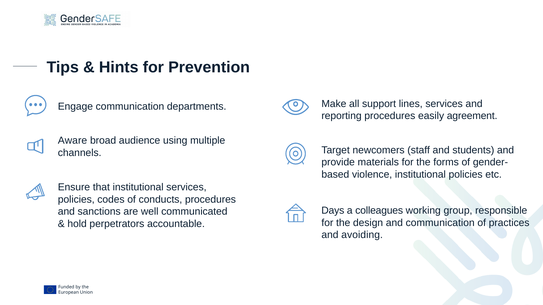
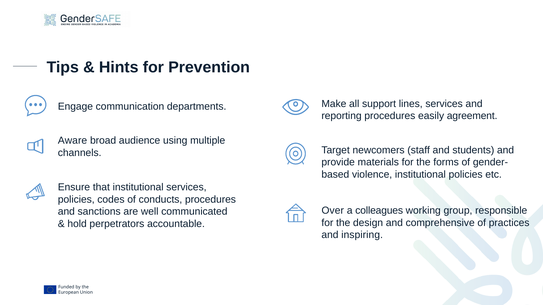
Days: Days -> Over
and communication: communication -> comprehensive
avoiding: avoiding -> inspiring
